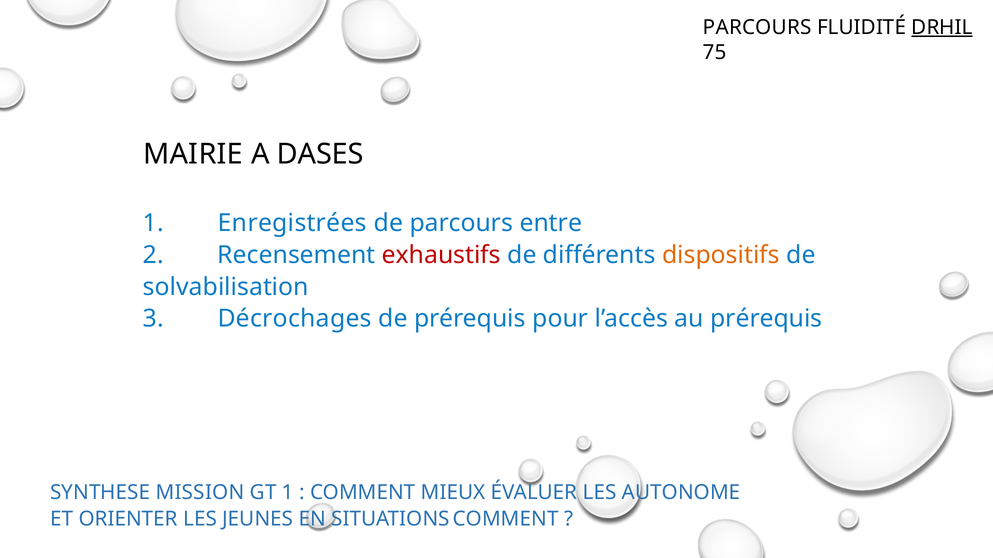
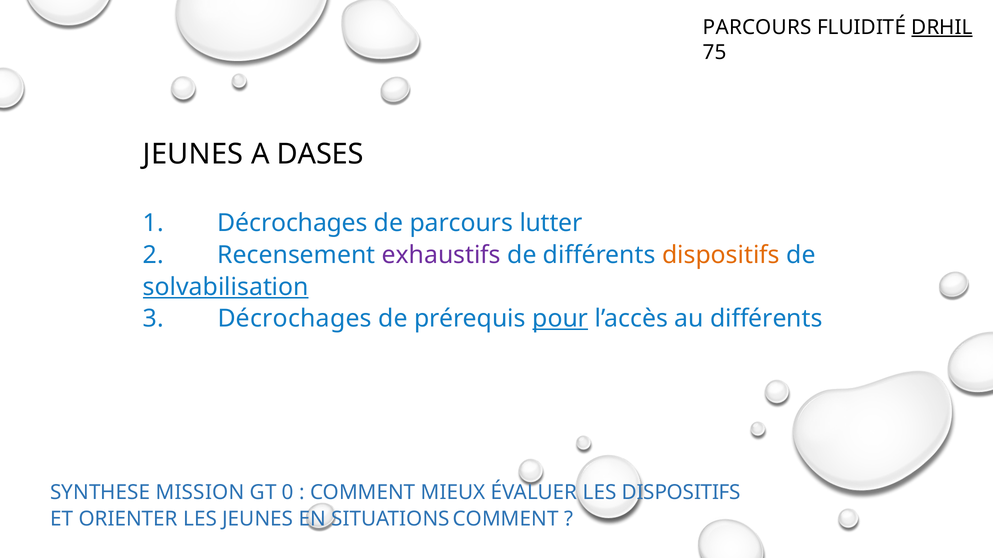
MAIRIE at (193, 154): MAIRIE -> JEUNES
1 Enregistrées: Enregistrées -> Décrochages
entre: entre -> lutter
exhaustifs colour: red -> purple
solvabilisation underline: none -> present
pour underline: none -> present
au prérequis: prérequis -> différents
GT 1: 1 -> 0
LES AUTONOME: AUTONOME -> DISPOSITIFS
